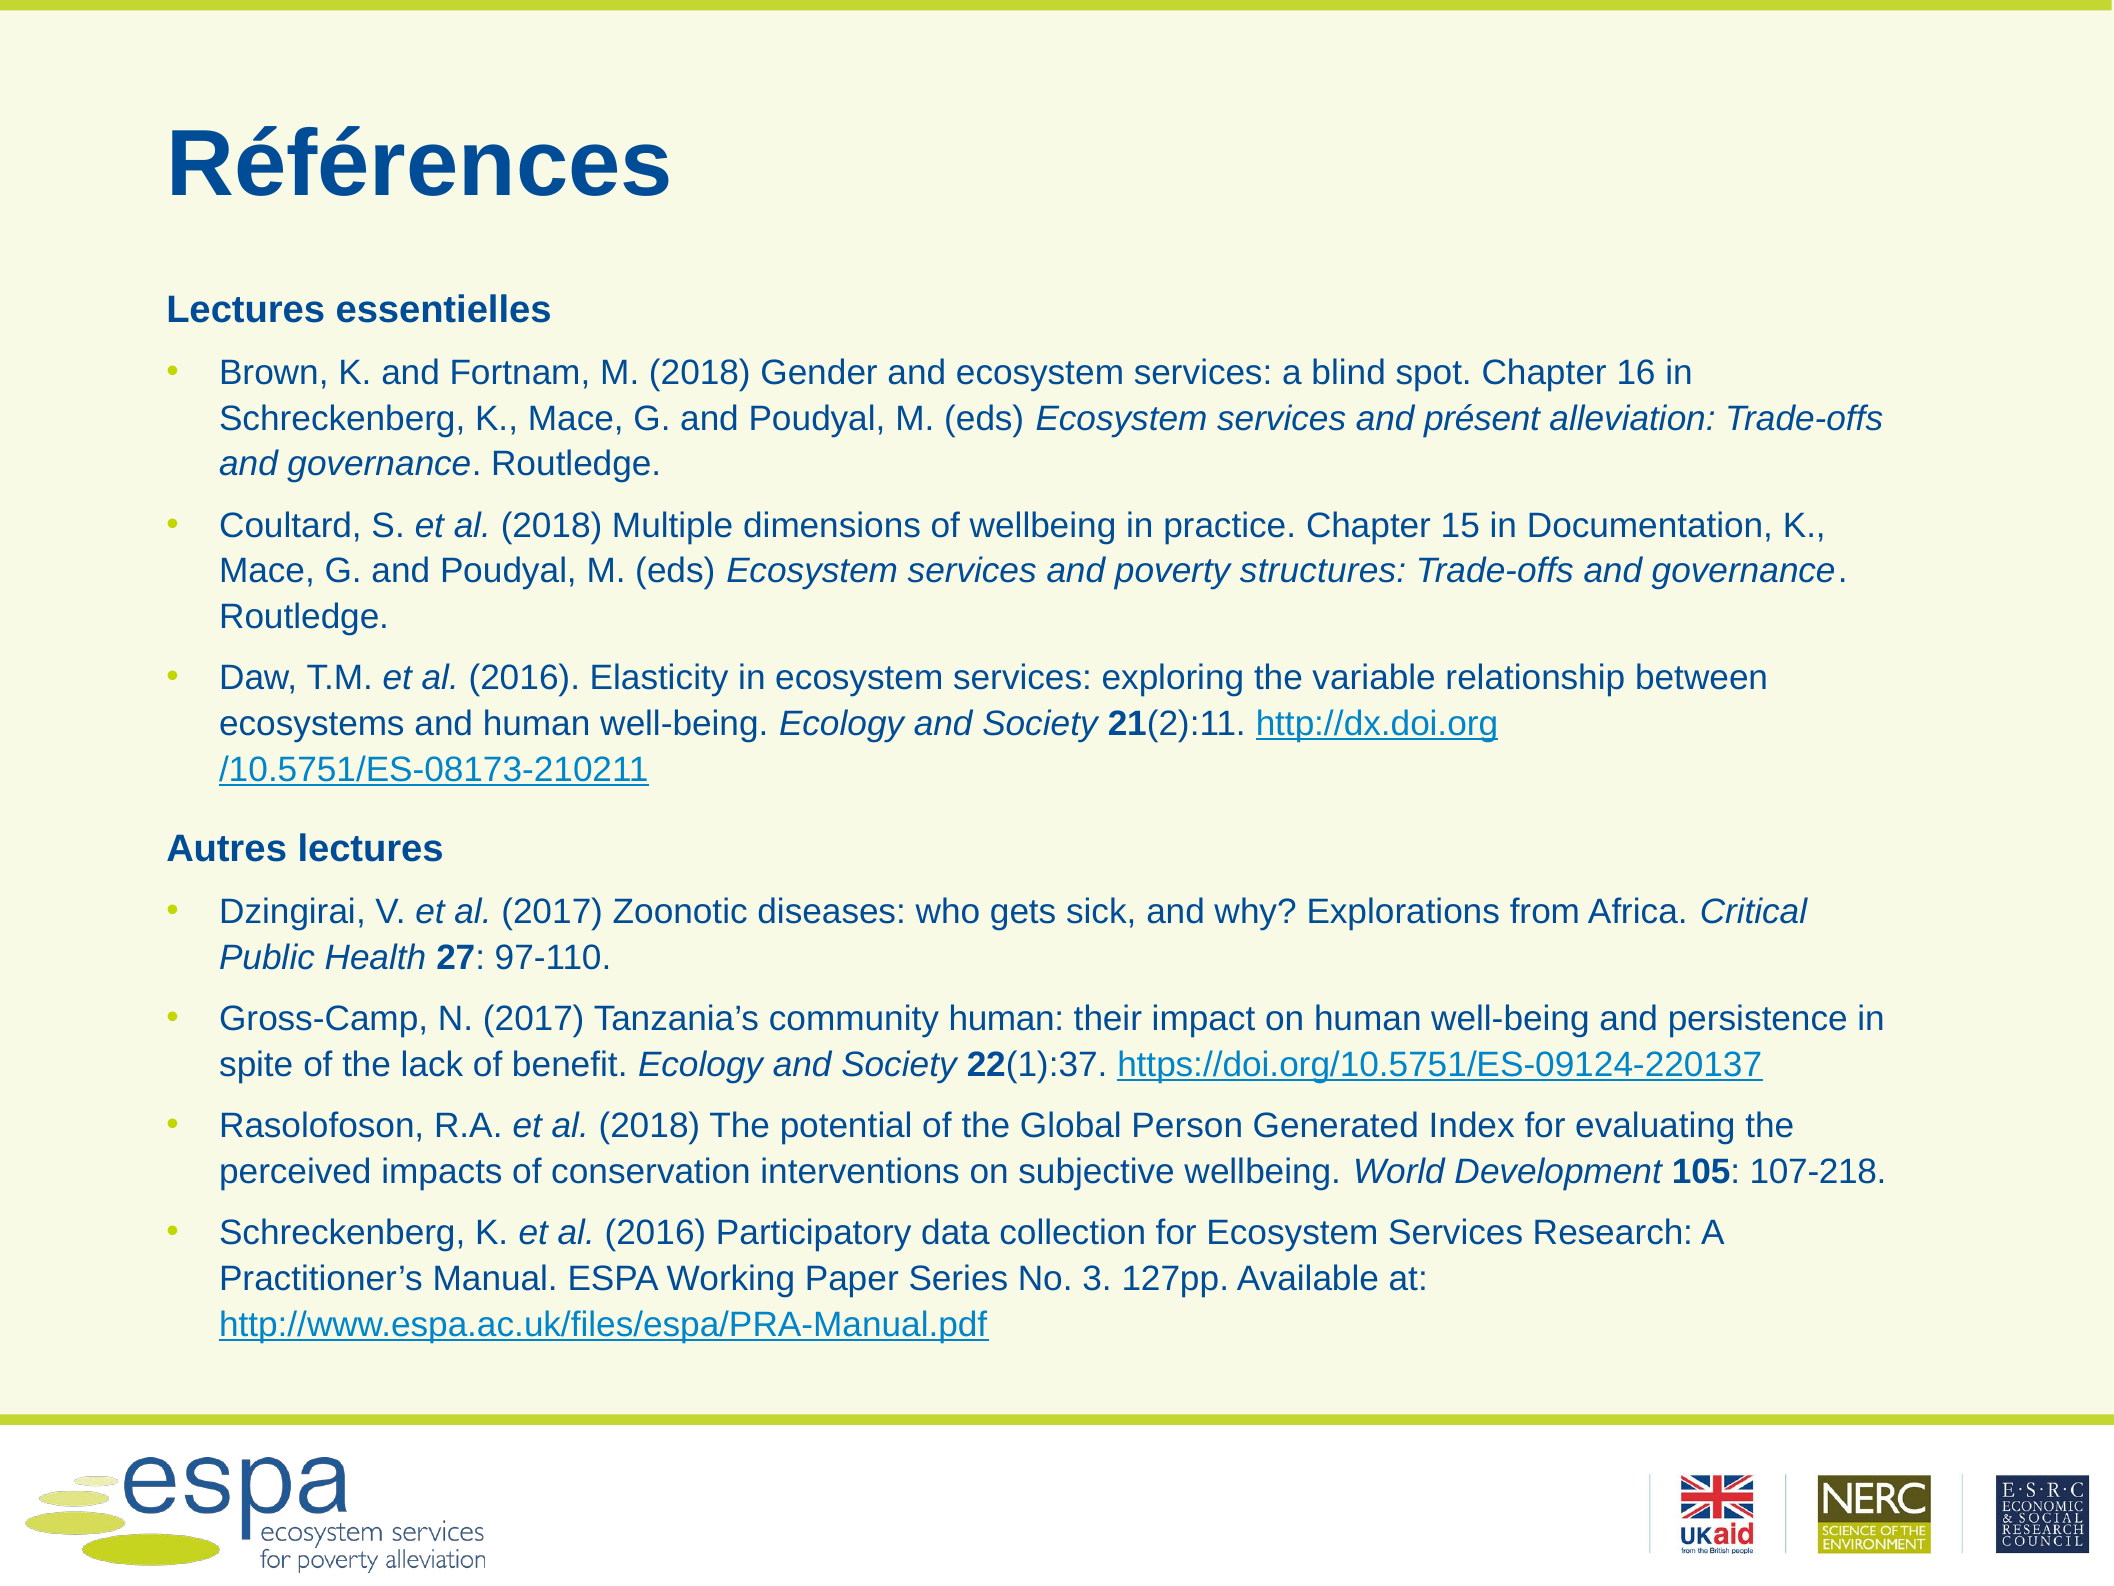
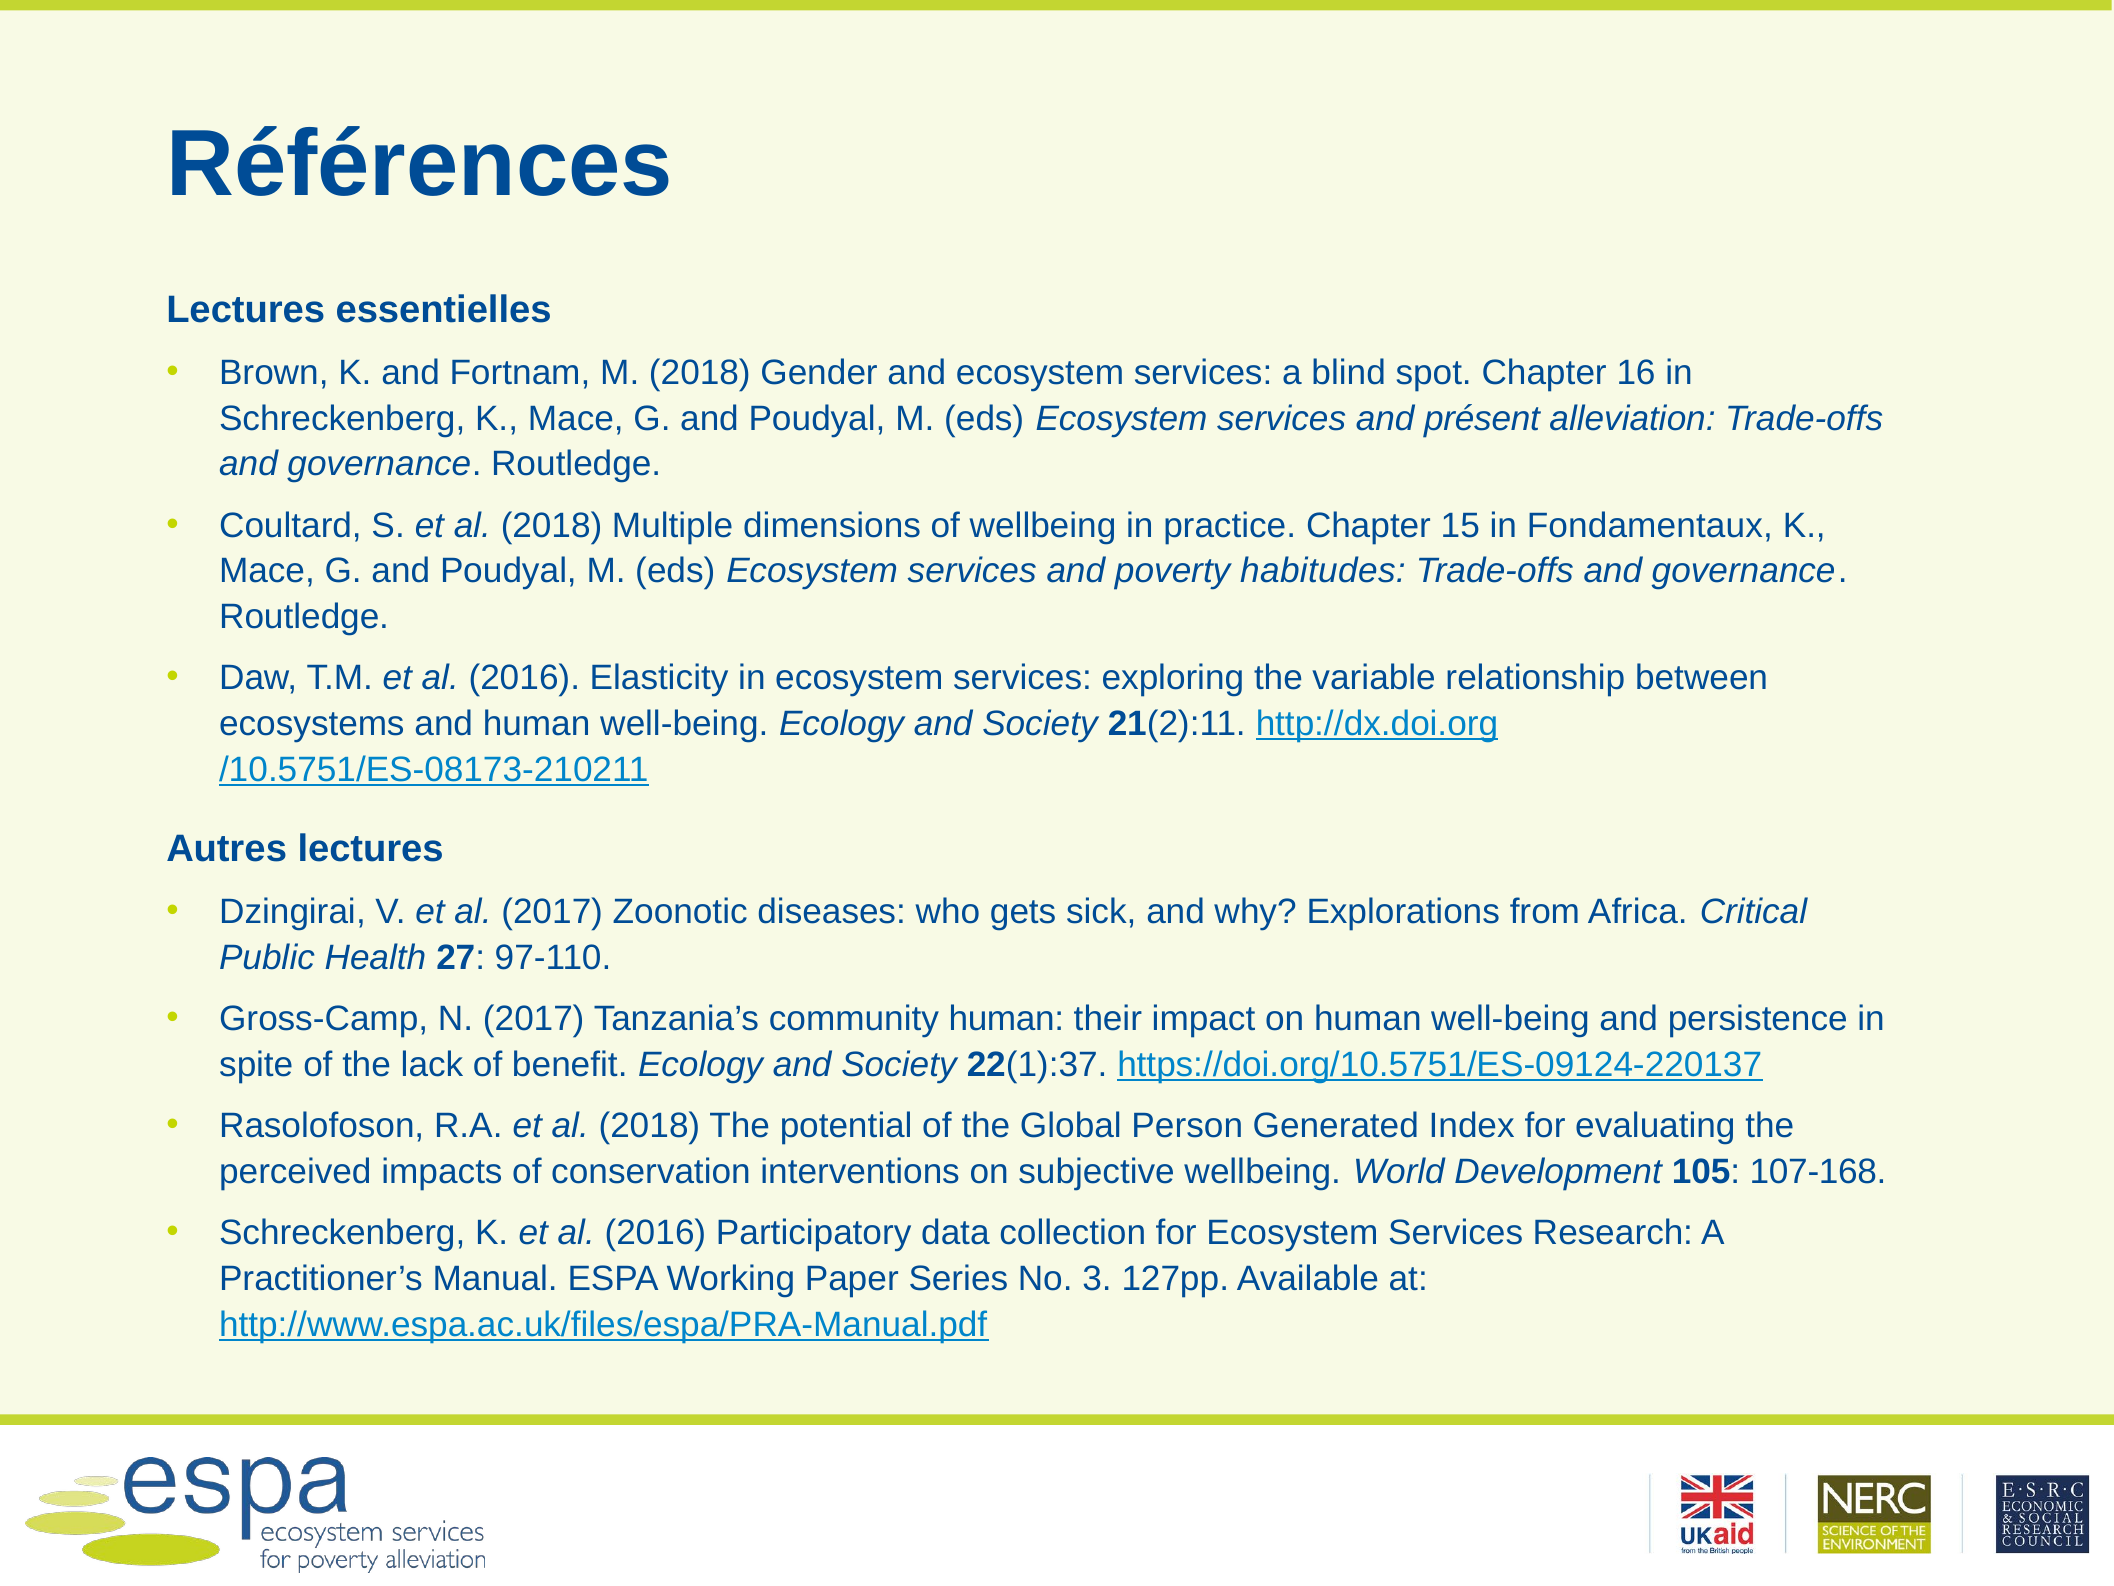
Documentation: Documentation -> Fondamentaux
structures: structures -> habitudes
107-218: 107-218 -> 107-168
